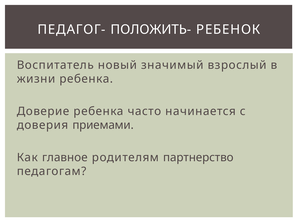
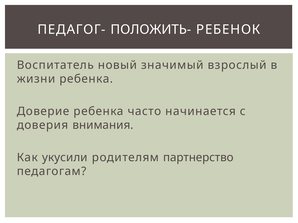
приемами: приемами -> внимания
главное: главное -> укусили
